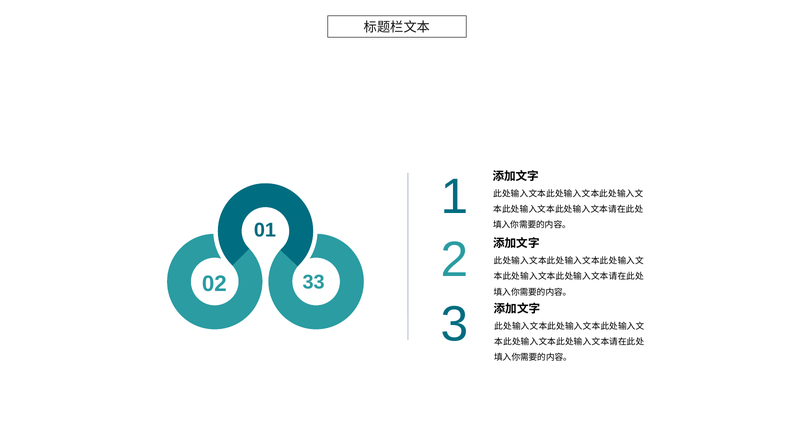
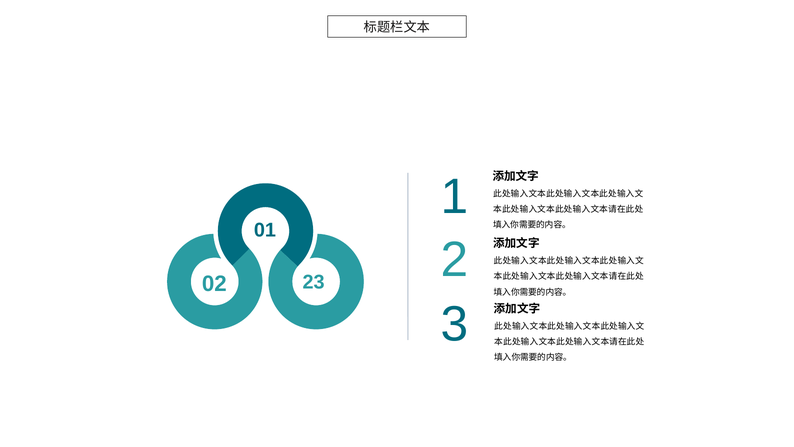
33: 33 -> 23
